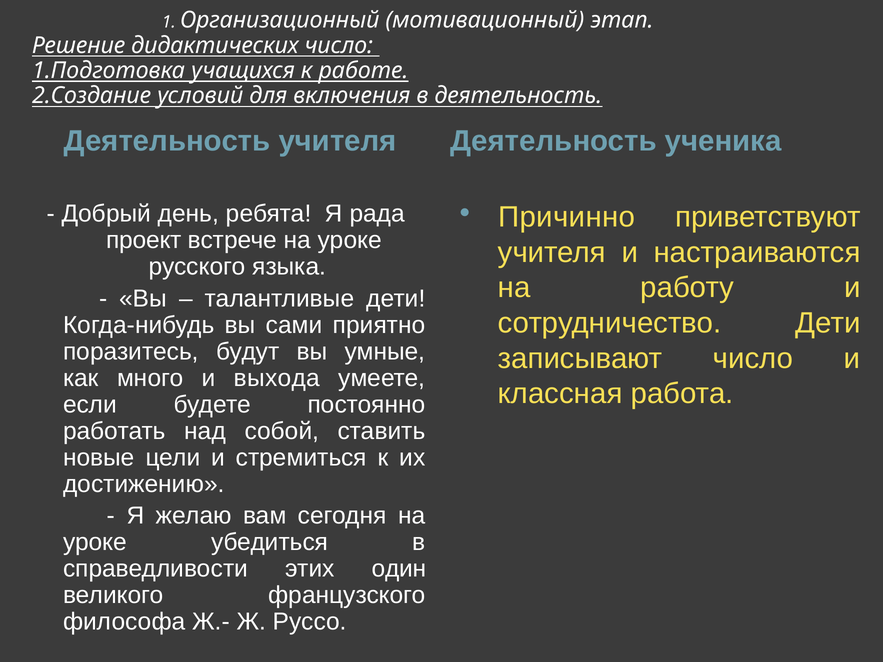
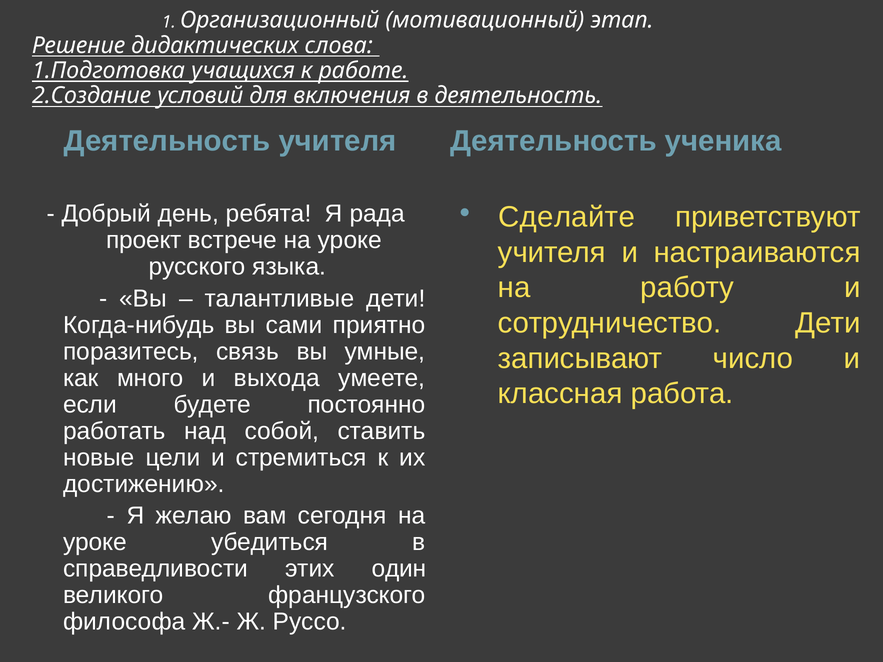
дидактических число: число -> слова
Причинно: Причинно -> Сделайте
будут: будут -> связь
